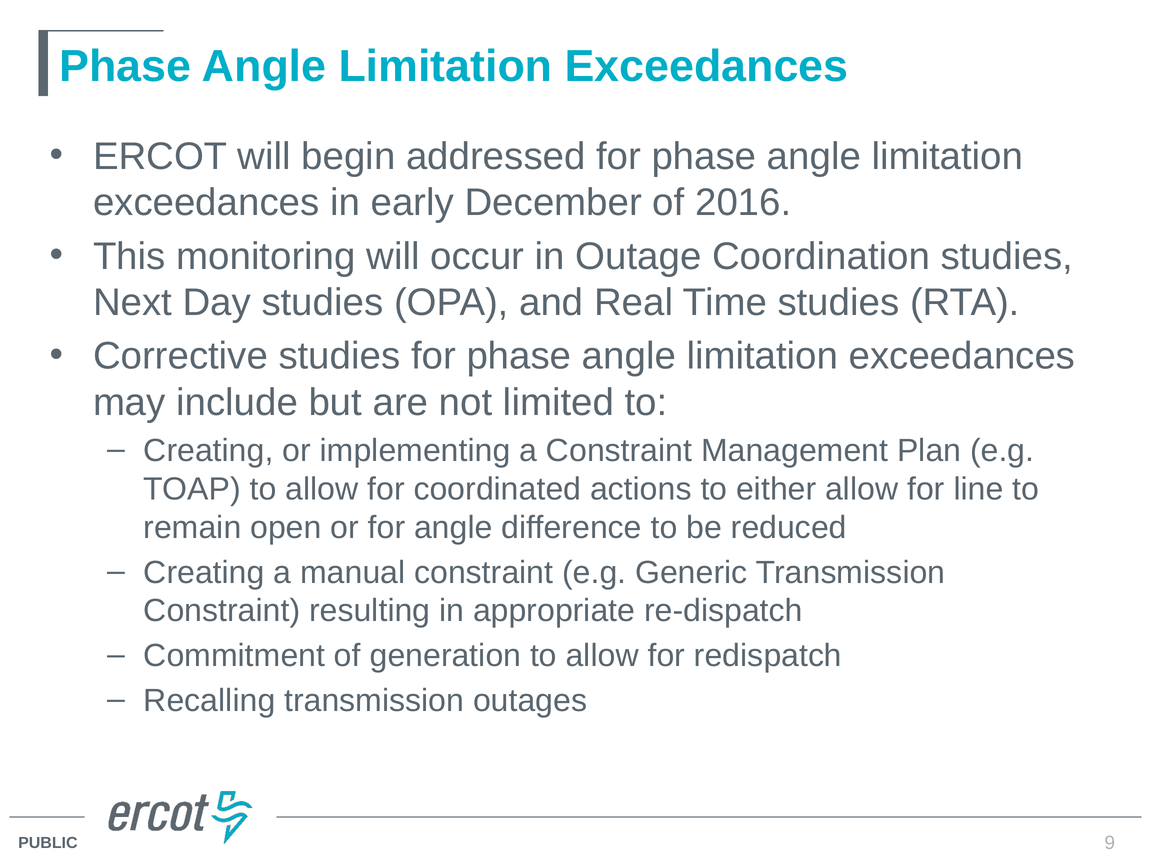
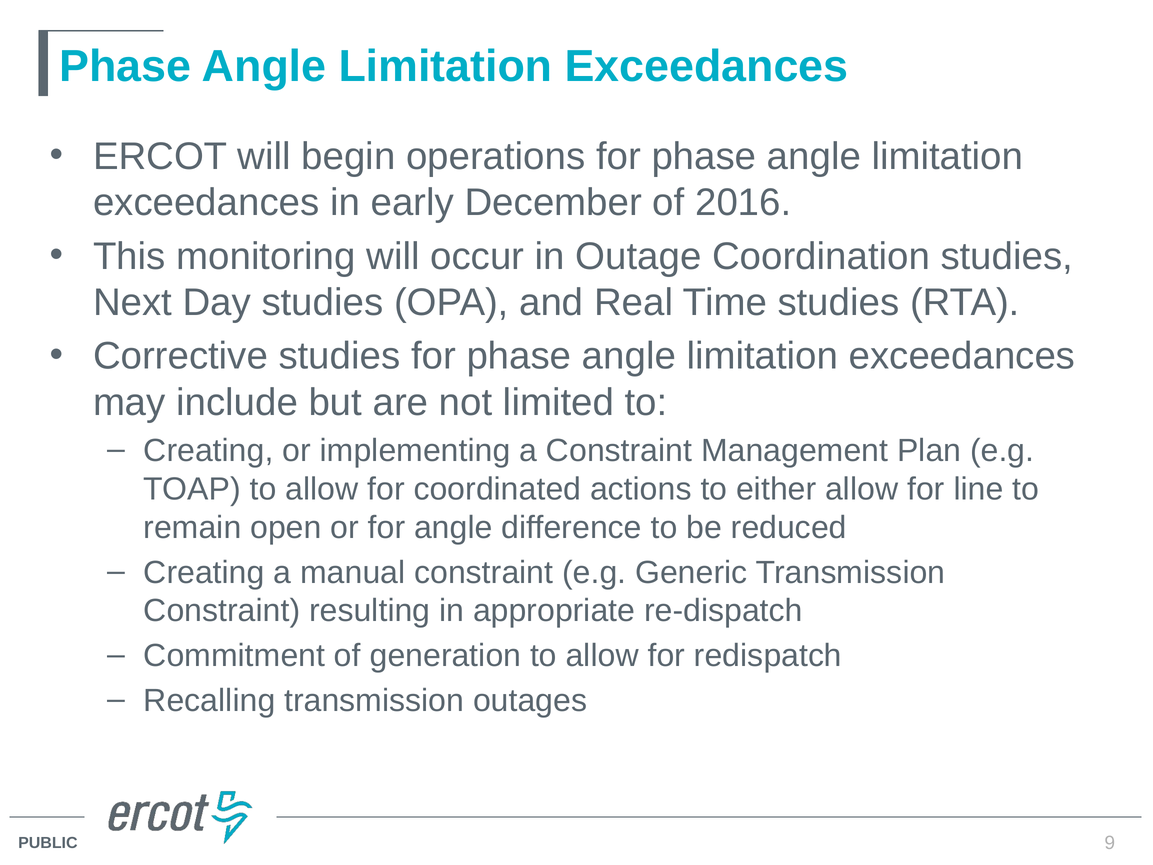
addressed: addressed -> operations
